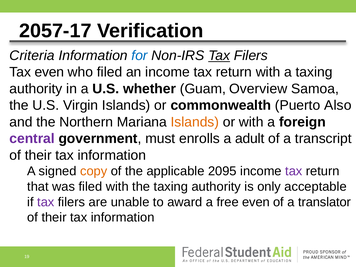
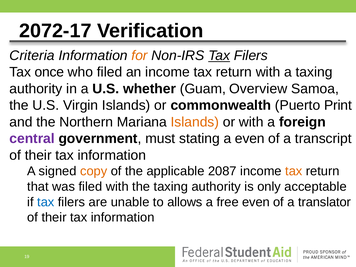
2057-17: 2057-17 -> 2072-17
for colour: blue -> orange
Tax even: even -> once
Also: Also -> Print
enrolls: enrolls -> stating
a adult: adult -> even
2095: 2095 -> 2087
tax at (294, 171) colour: purple -> orange
tax at (46, 202) colour: purple -> blue
award: award -> allows
